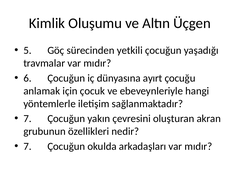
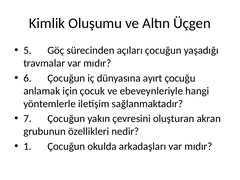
yetkili: yetkili -> açıları
7 at (27, 146): 7 -> 1
